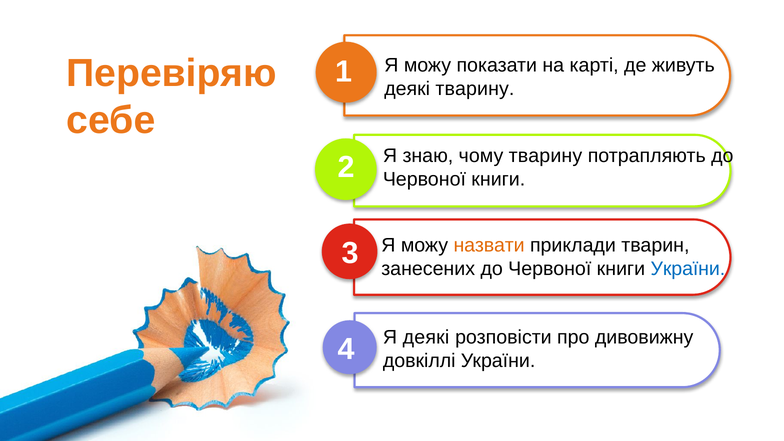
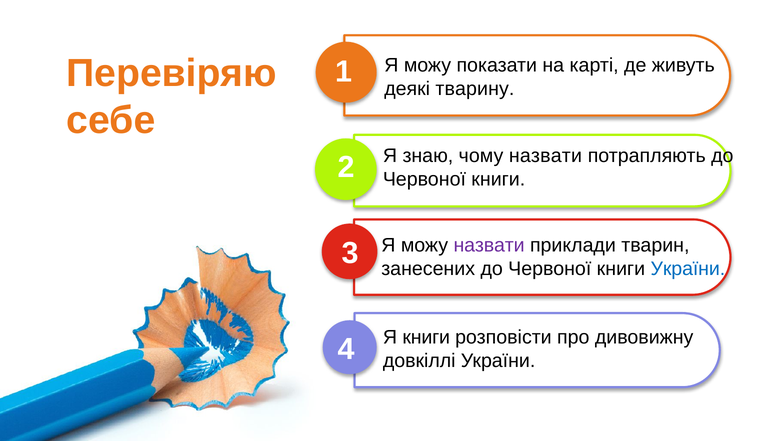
чому тварину: тварину -> назвати
назвати at (489, 245) colour: orange -> purple
Я деякі: деякі -> книги
